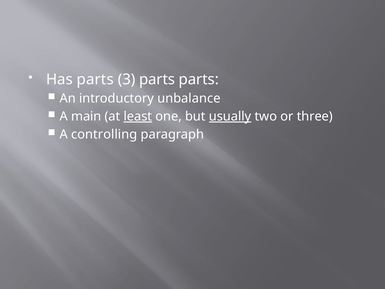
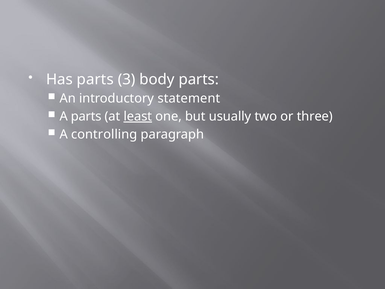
3 parts: parts -> body
unbalance: unbalance -> statement
A main: main -> parts
usually underline: present -> none
